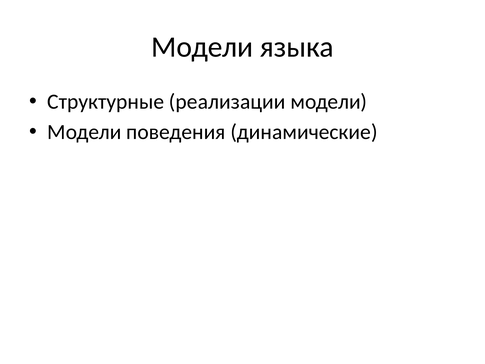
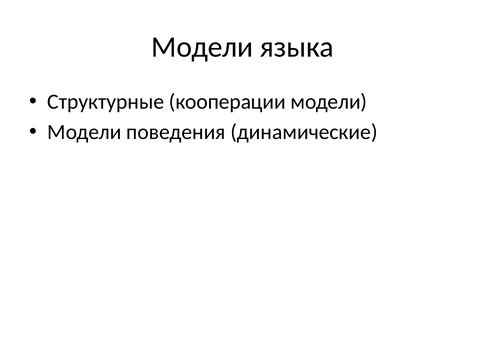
реализации: реализации -> кооперации
